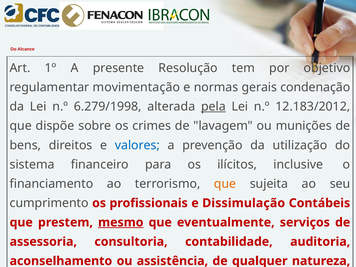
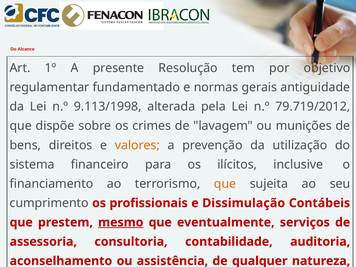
movimentação: movimentação -> fundamentado
condenação: condenação -> antiguidade
6.279/1998: 6.279/1998 -> 9.113/1998
pela underline: present -> none
12.183/2012: 12.183/2012 -> 79.719/2012
valores colour: blue -> orange
